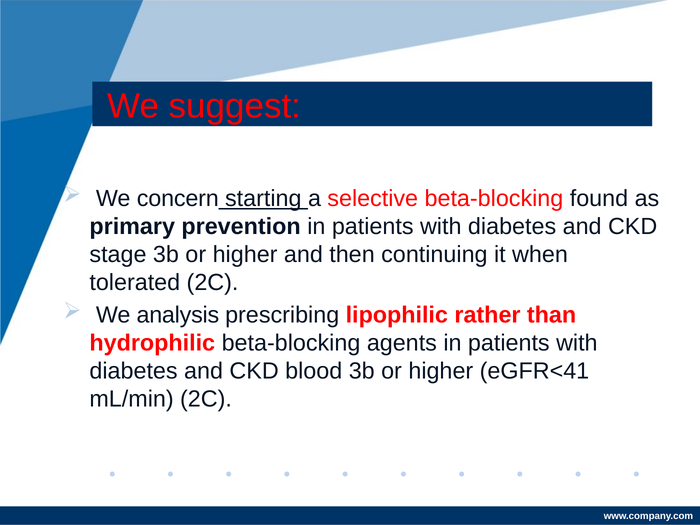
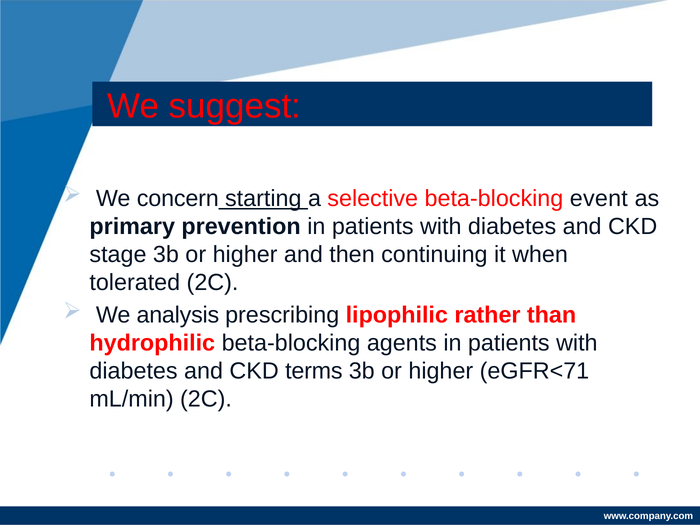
found: found -> event
blood: blood -> terms
eGFR<41: eGFR<41 -> eGFR<71
